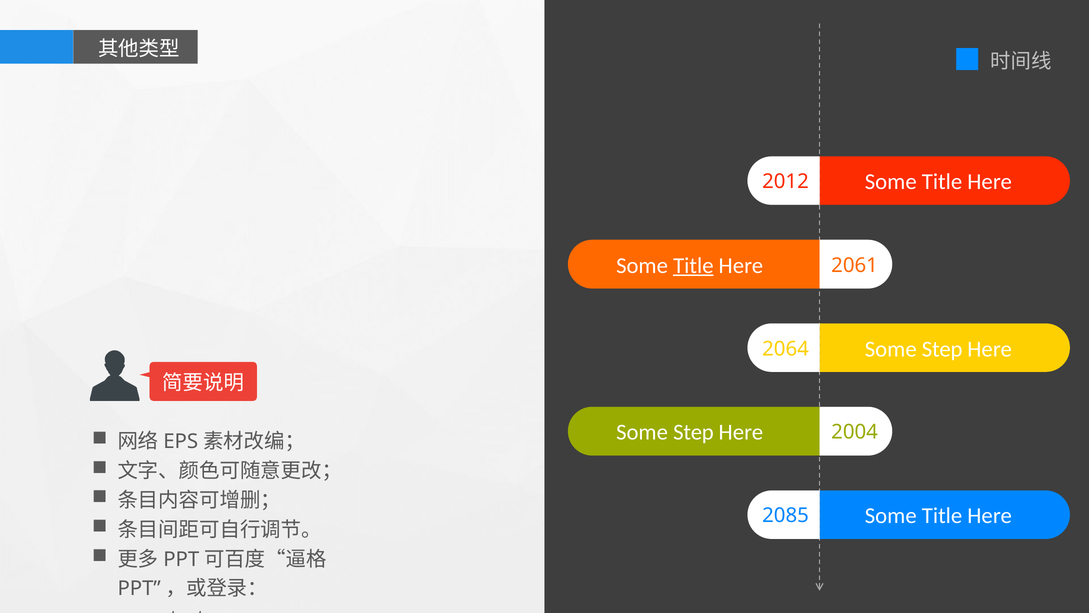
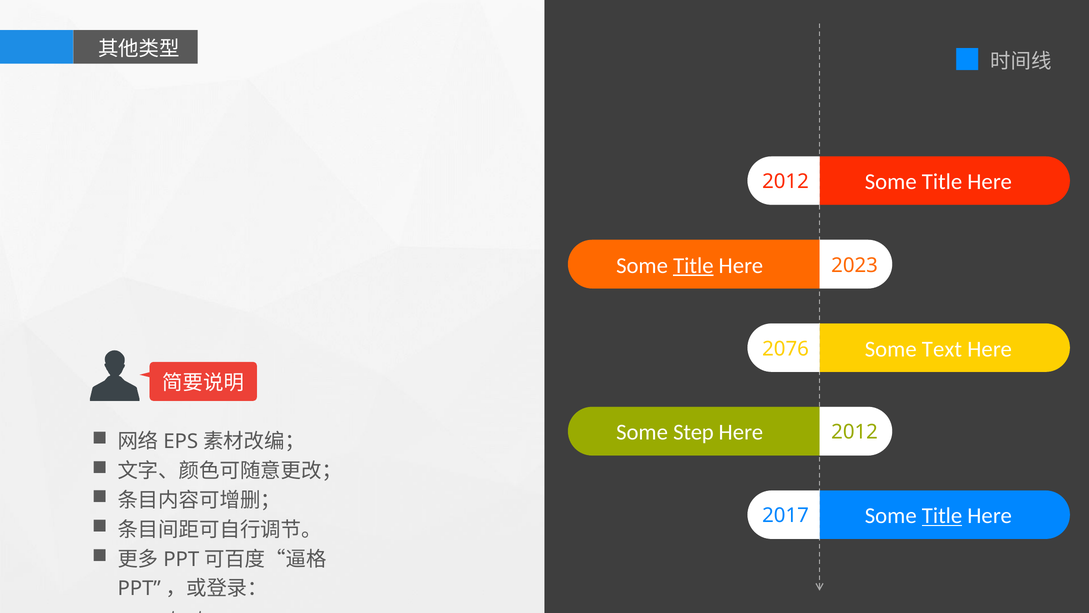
2061: 2061 -> 2023
Step at (942, 349): Step -> Text
2064: 2064 -> 2076
2004 at (855, 432): 2004 -> 2012
Title at (942, 515) underline: none -> present
2085: 2085 -> 2017
